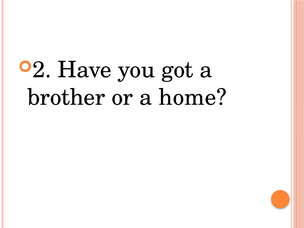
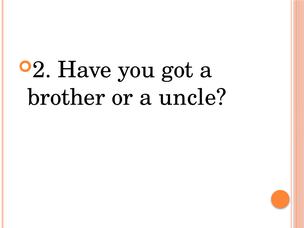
home: home -> uncle
